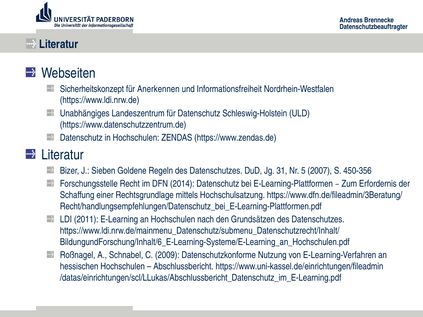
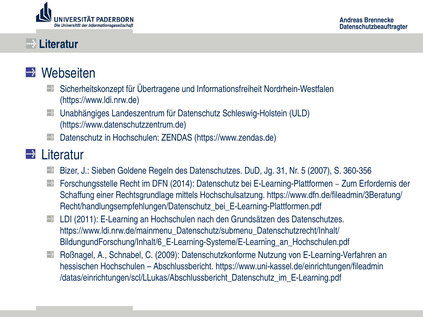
Anerkennen: Anerkennen -> Übertragene
450-356: 450-356 -> 360-356
